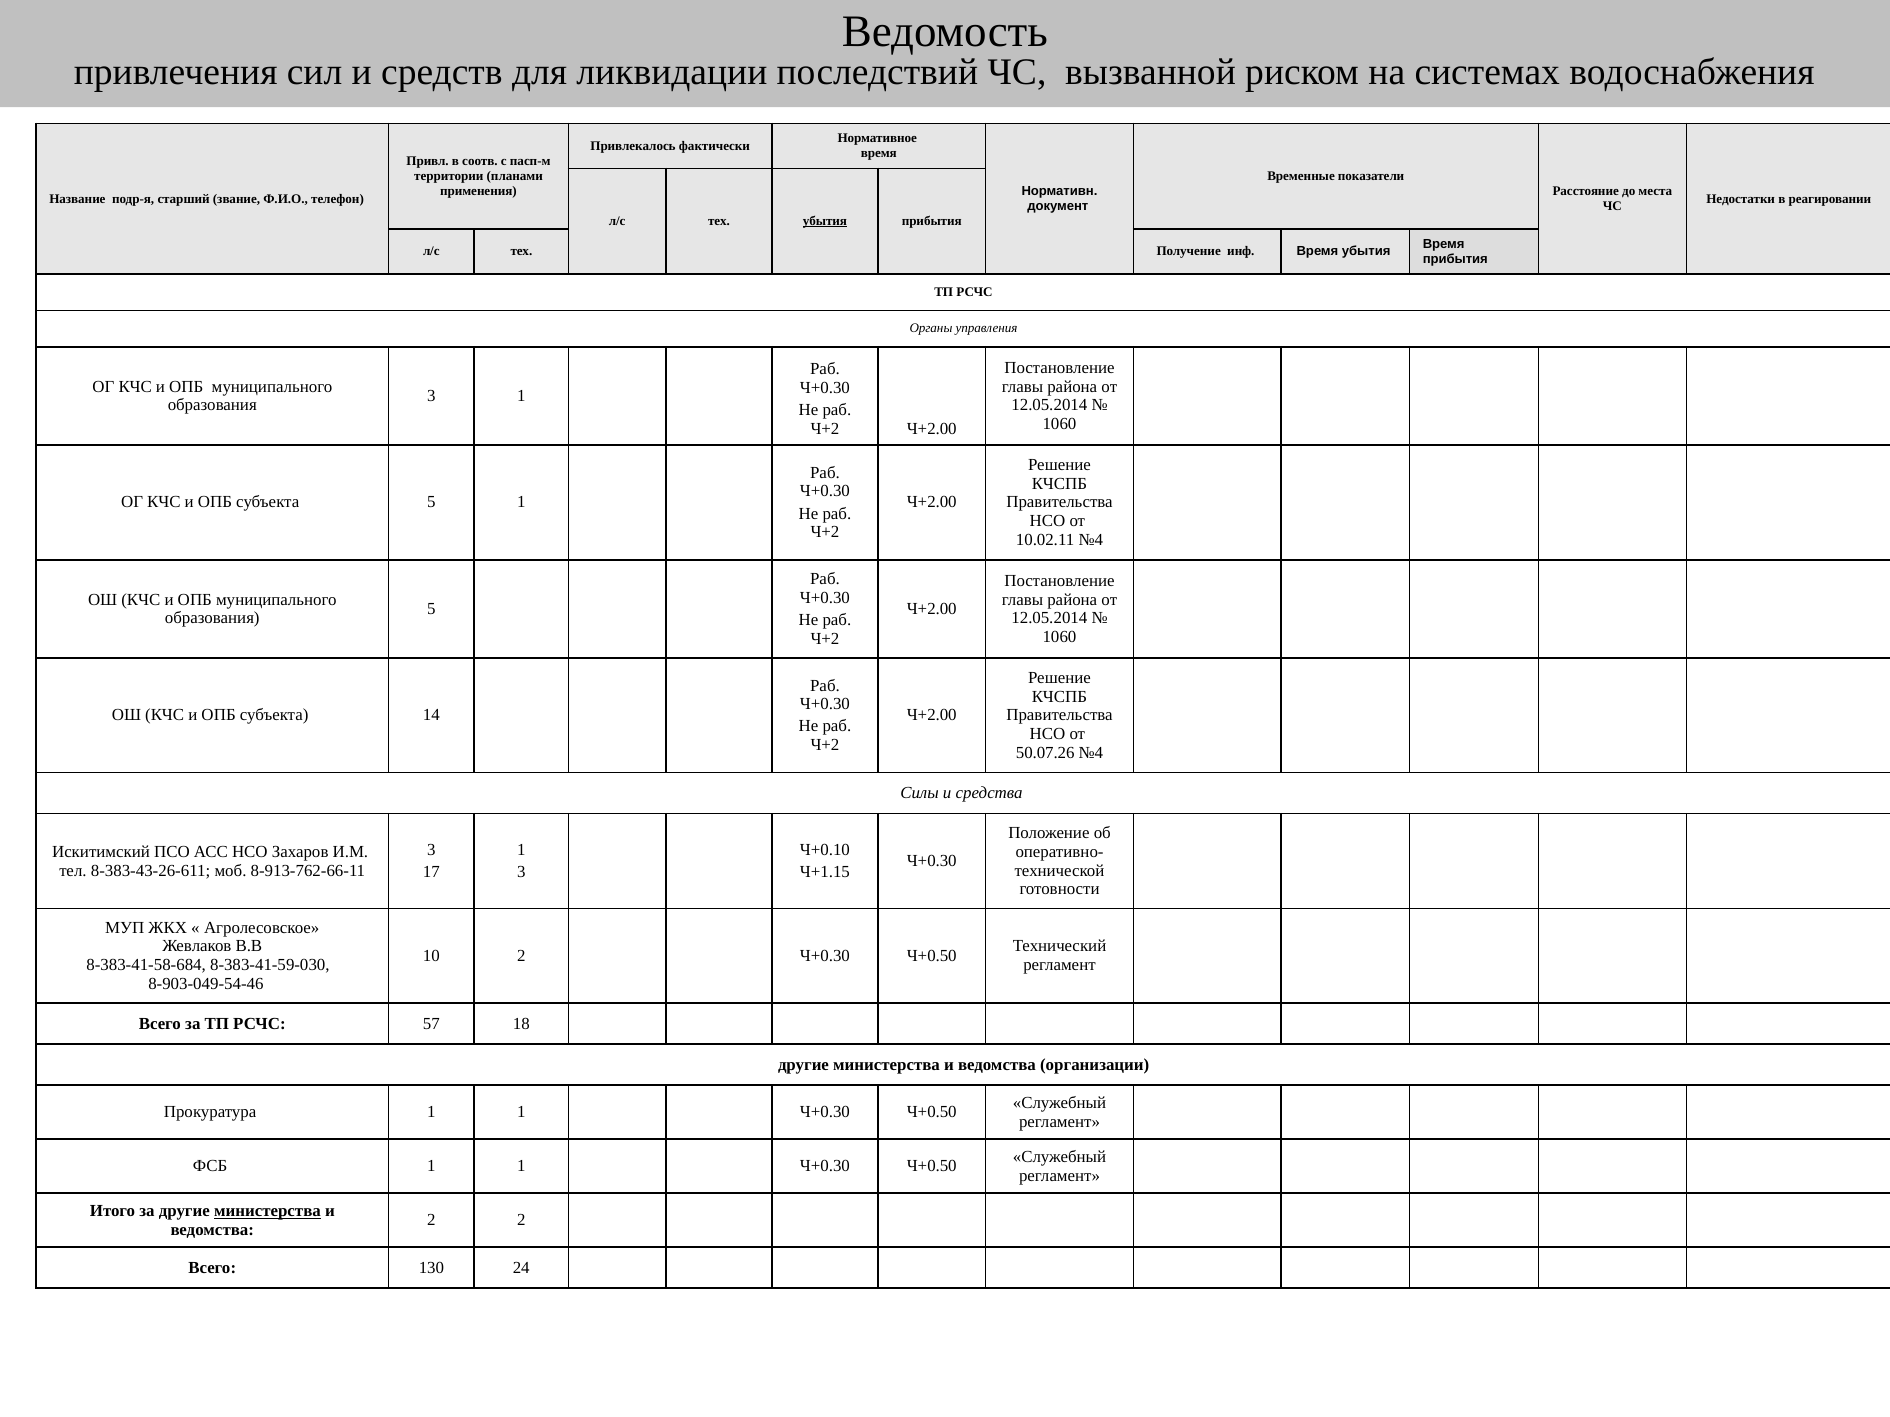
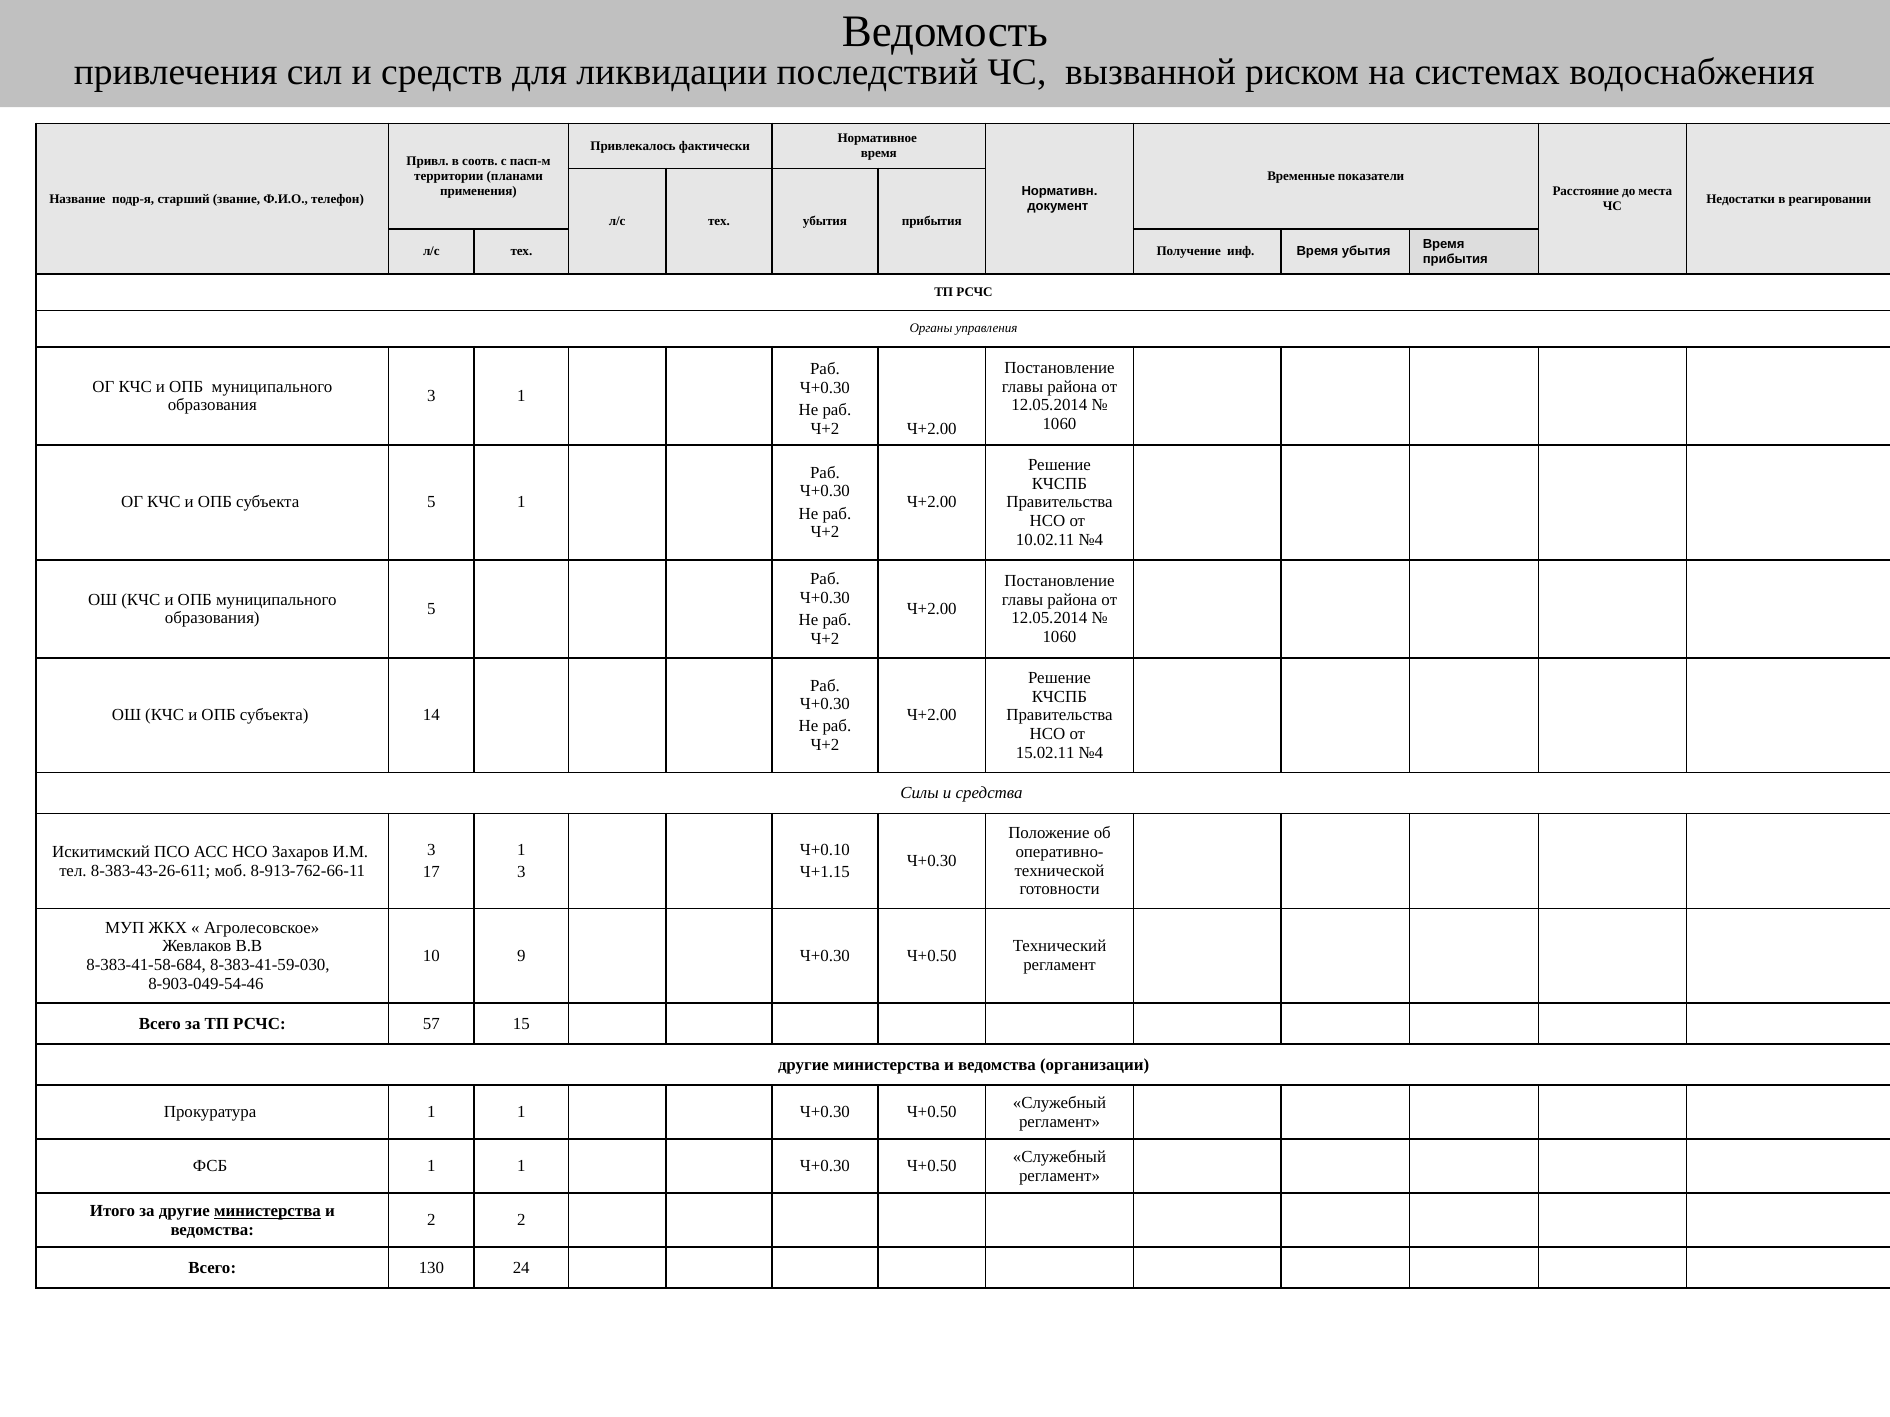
убытия at (825, 221) underline: present -> none
50.07.26: 50.07.26 -> 15.02.11
10 2: 2 -> 9
18: 18 -> 15
